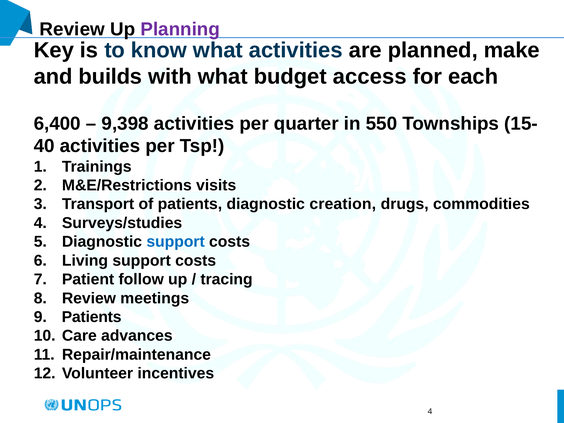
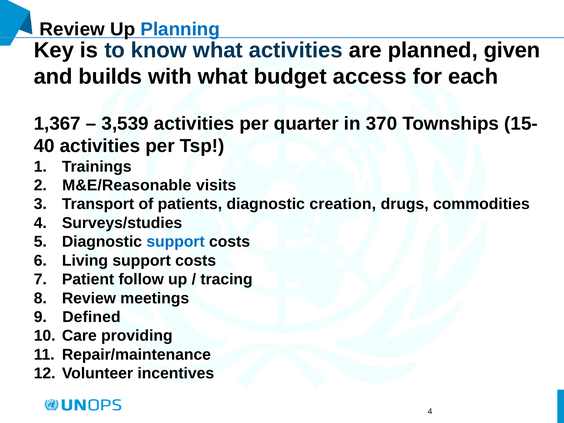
Planning colour: purple -> blue
make: make -> given
6,400: 6,400 -> 1,367
9,398: 9,398 -> 3,539
550: 550 -> 370
M&E/Restrictions: M&E/Restrictions -> M&E/Reasonable
Patients at (92, 317): Patients -> Defined
advances: advances -> providing
